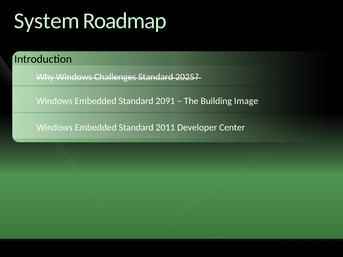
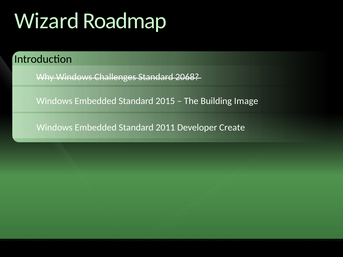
System: System -> Wizard
2025: 2025 -> 2068
2091: 2091 -> 2015
Center: Center -> Create
